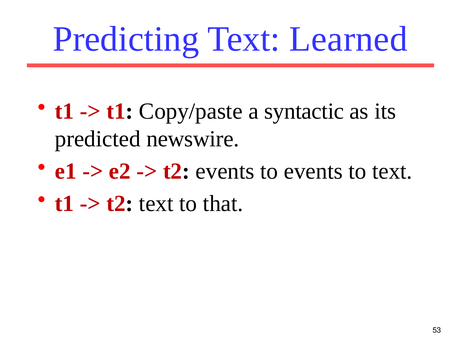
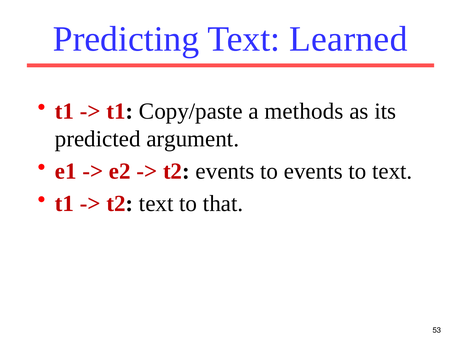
syntactic: syntactic -> methods
newswire: newswire -> argument
